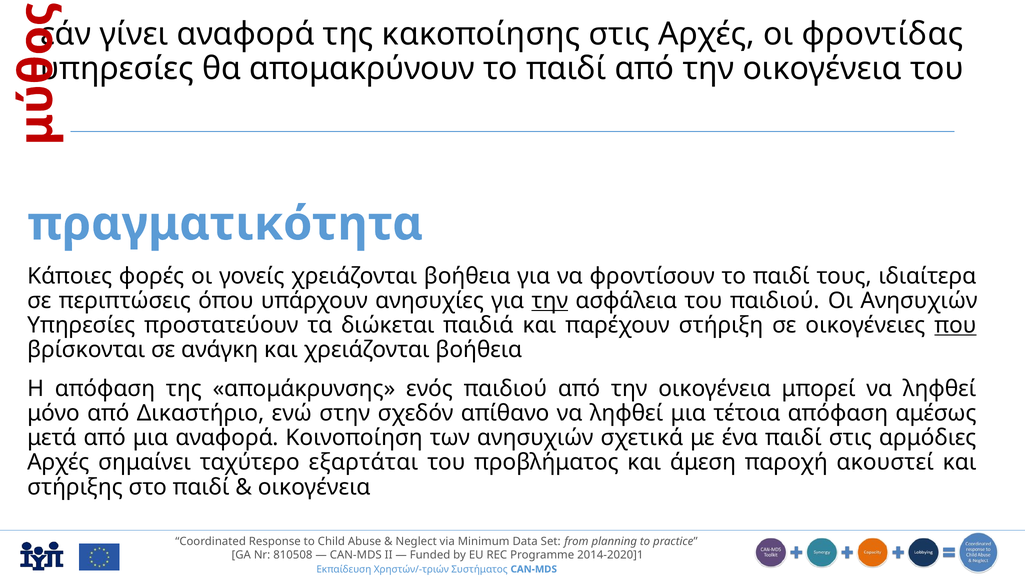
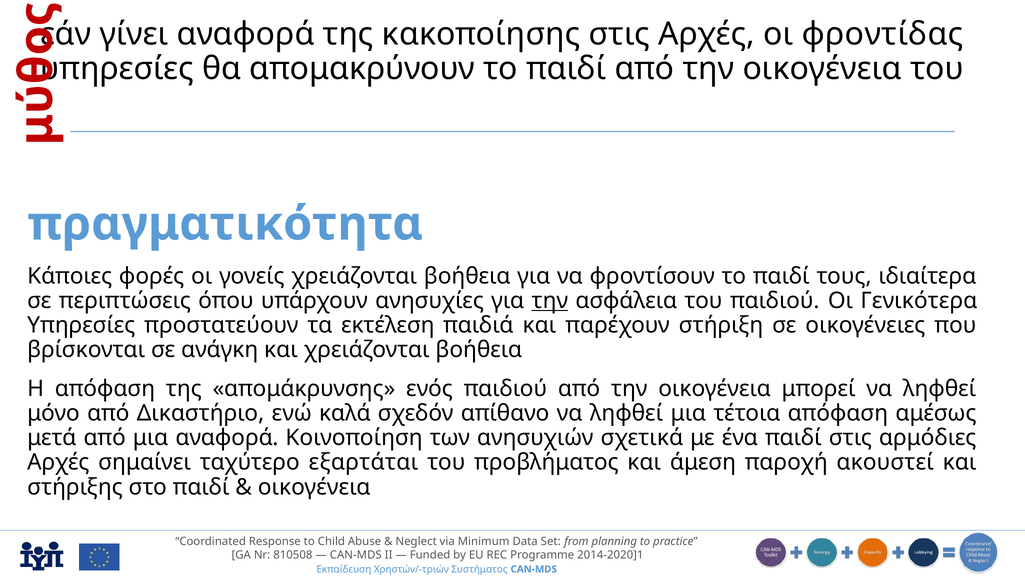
Οι Ανησυχιών: Ανησυχιών -> Γενικότερα
διώκεται: διώκεται -> εκτέλεση
που underline: present -> none
στην: στην -> καλά
